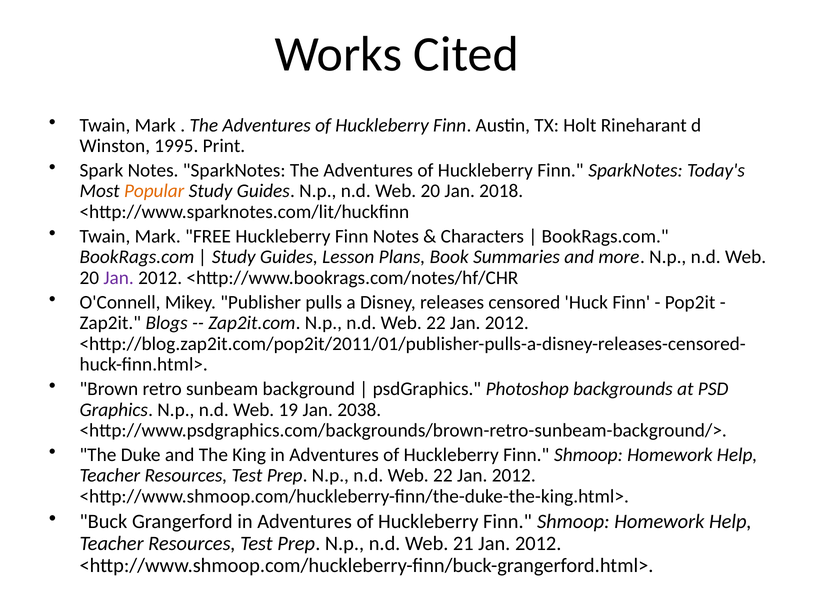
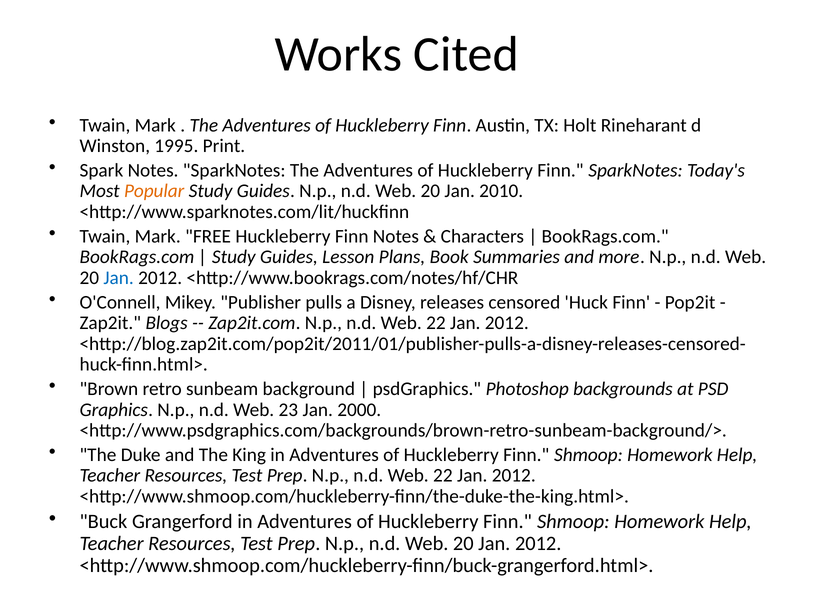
2018: 2018 -> 2010
Jan at (119, 278) colour: purple -> blue
19: 19 -> 23
2038: 2038 -> 2000
21 at (463, 544): 21 -> 20
